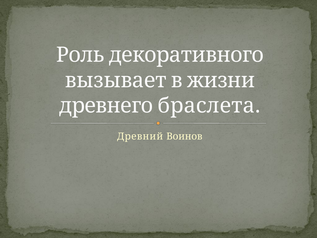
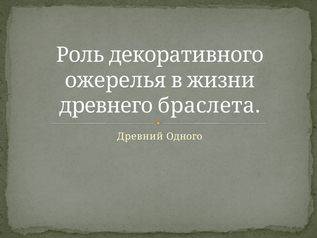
вызывает: вызывает -> ожерелья
Воинов: Воинов -> Одного
